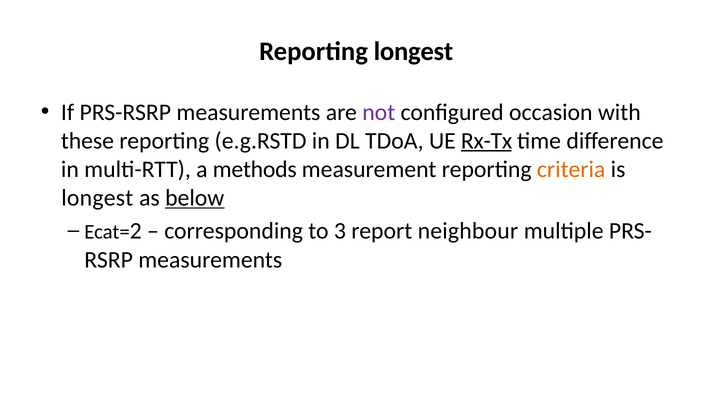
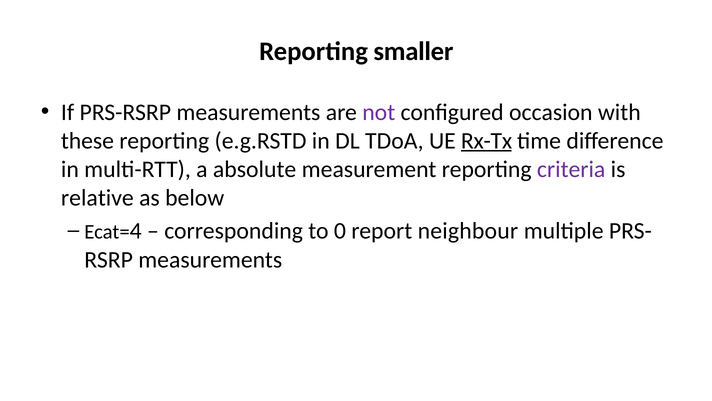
Reporting longest: longest -> smaller
methods: methods -> absolute
criteria colour: orange -> purple
longest at (97, 198): longest -> relative
below underline: present -> none
2: 2 -> 4
3: 3 -> 0
